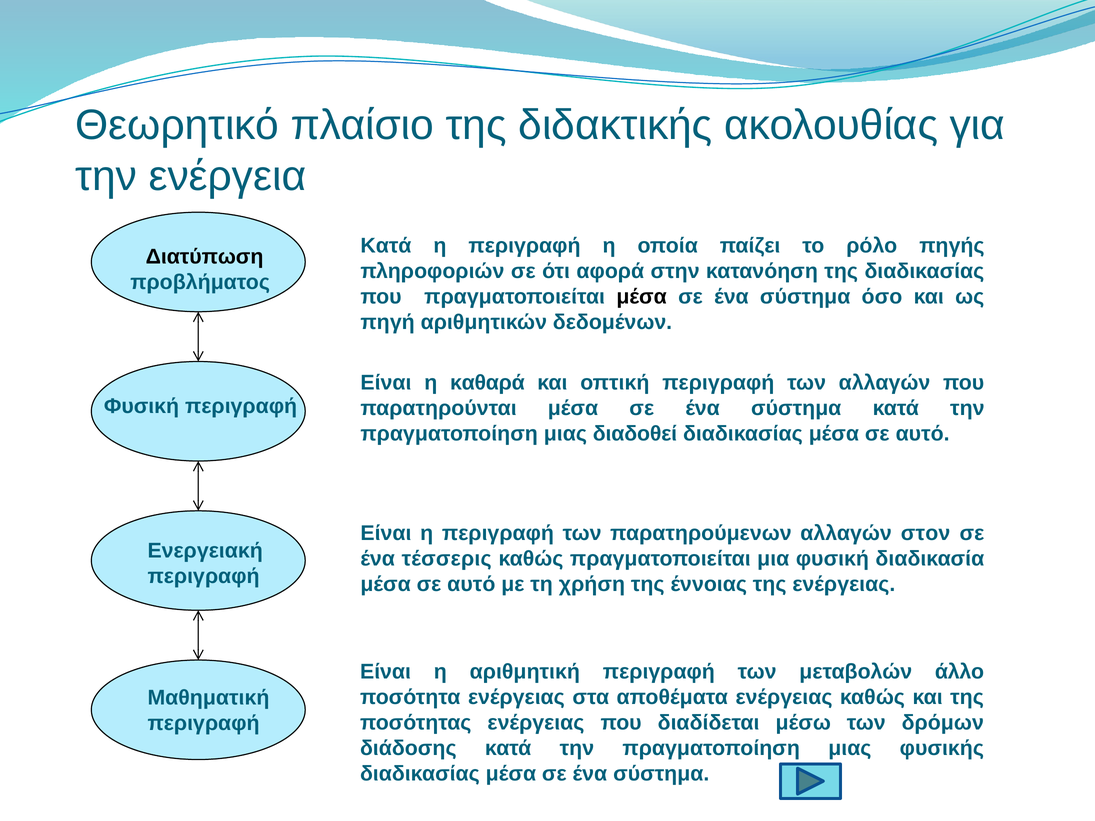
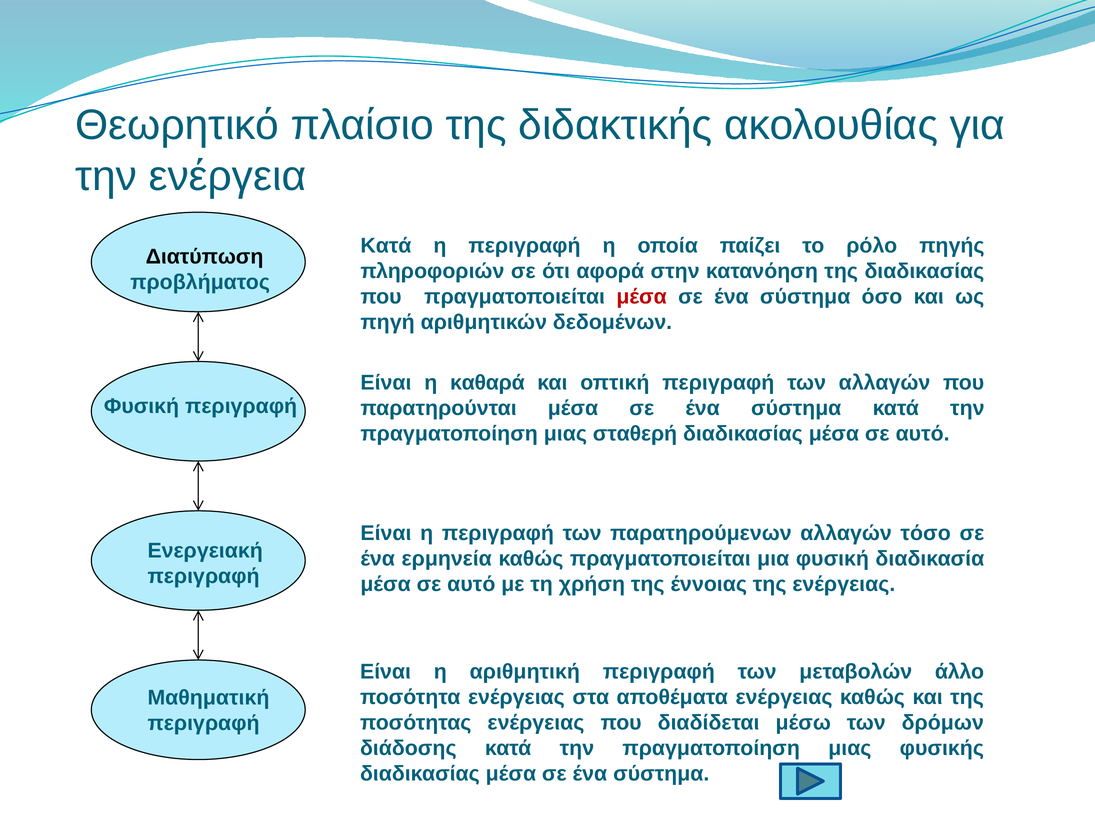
μέσα at (642, 297) colour: black -> red
διαδοθεί: διαδοθεί -> σταθερή
στον: στον -> τόσο
τέσσερις: τέσσερις -> ερμηνεία
